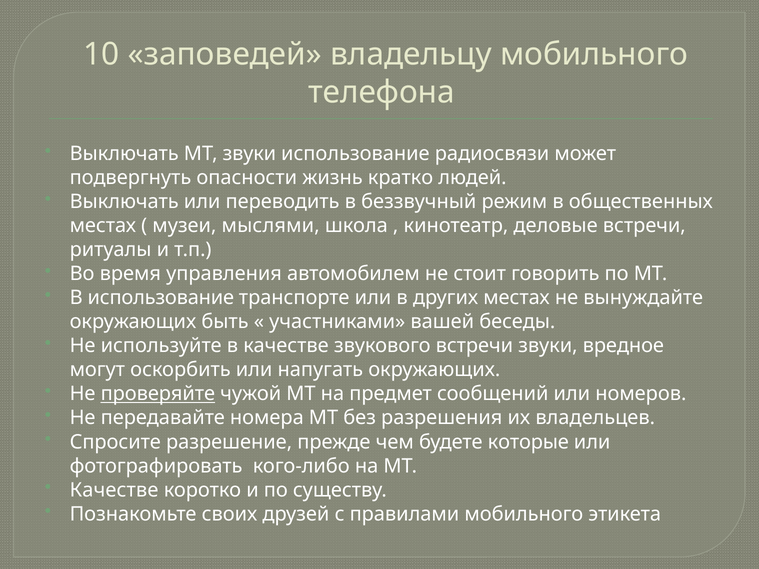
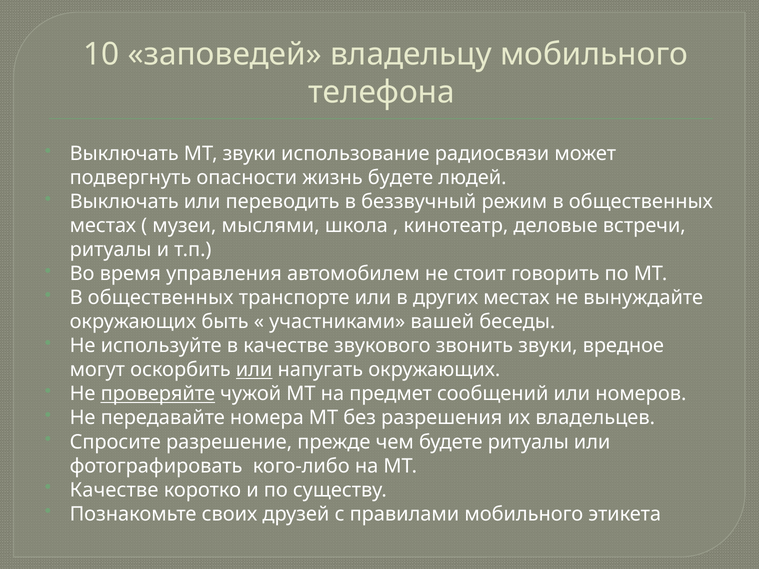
жизнь кратко: кратко -> будете
использование at (161, 298): использование -> общественных
звукового встречи: встречи -> звонить
или at (254, 370) underline: none -> present
будете которые: которые -> ритуалы
